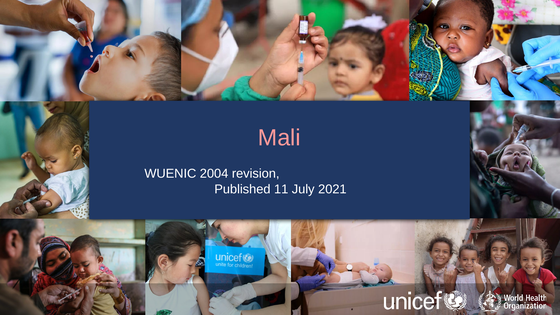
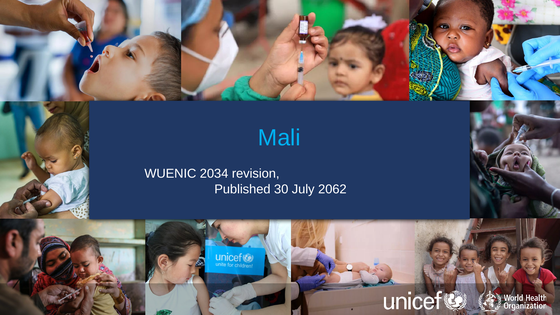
Mali colour: pink -> light blue
2004: 2004 -> 2034
11: 11 -> 30
2021: 2021 -> 2062
